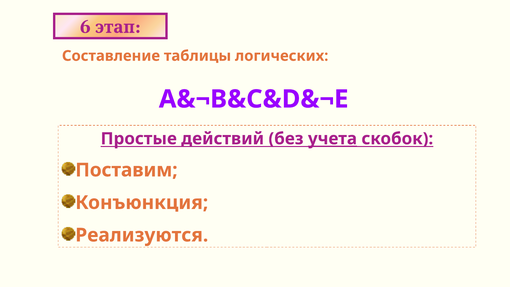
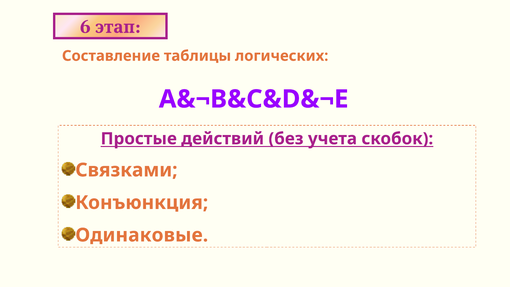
учета underline: present -> none
Поставим: Поставим -> Связками
Реализуются: Реализуются -> Одинаковые
